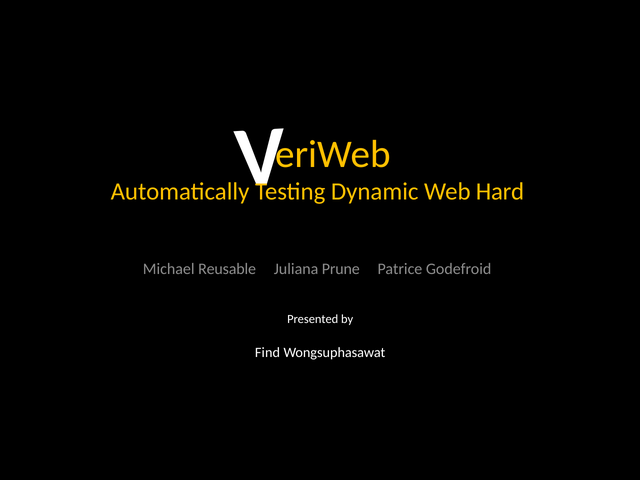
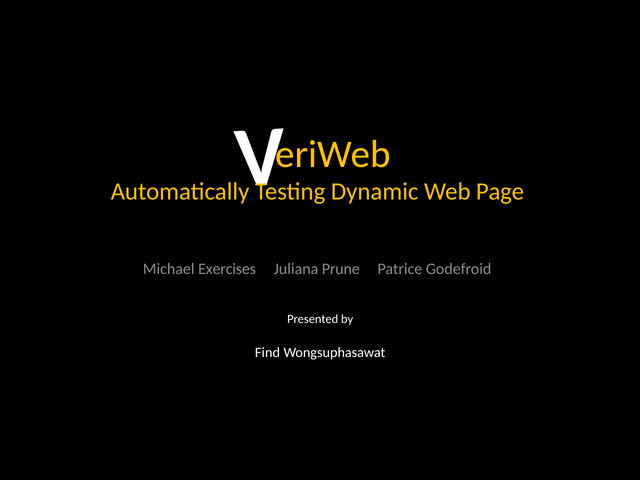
Hard: Hard -> Page
Reusable: Reusable -> Exercises
